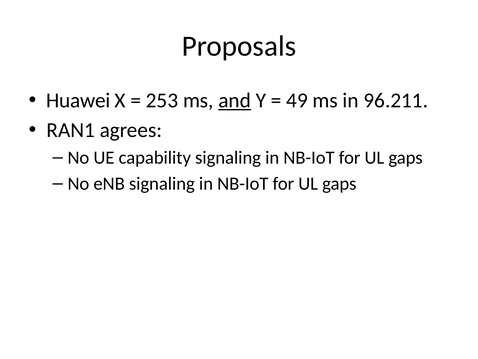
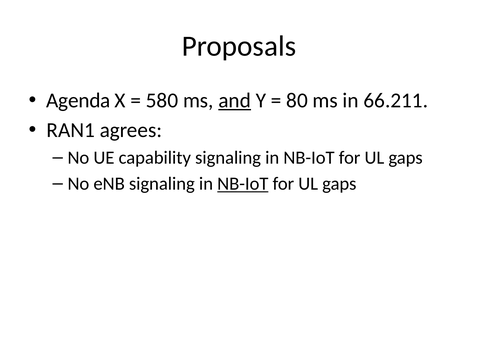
Huawei: Huawei -> Agenda
253: 253 -> 580
49: 49 -> 80
96.211: 96.211 -> 66.211
NB-IoT at (243, 183) underline: none -> present
